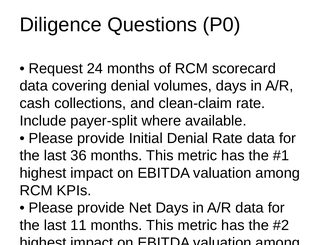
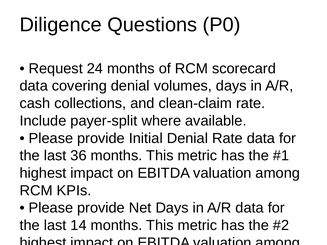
11: 11 -> 14
